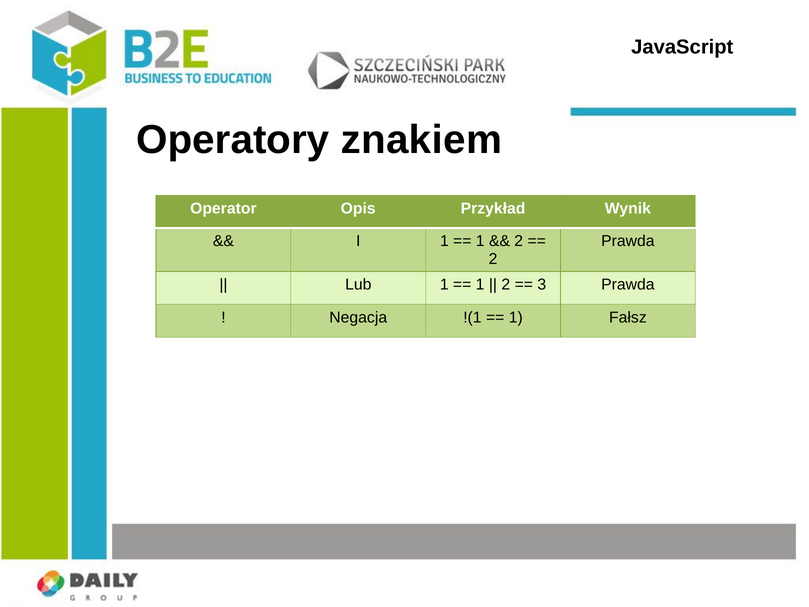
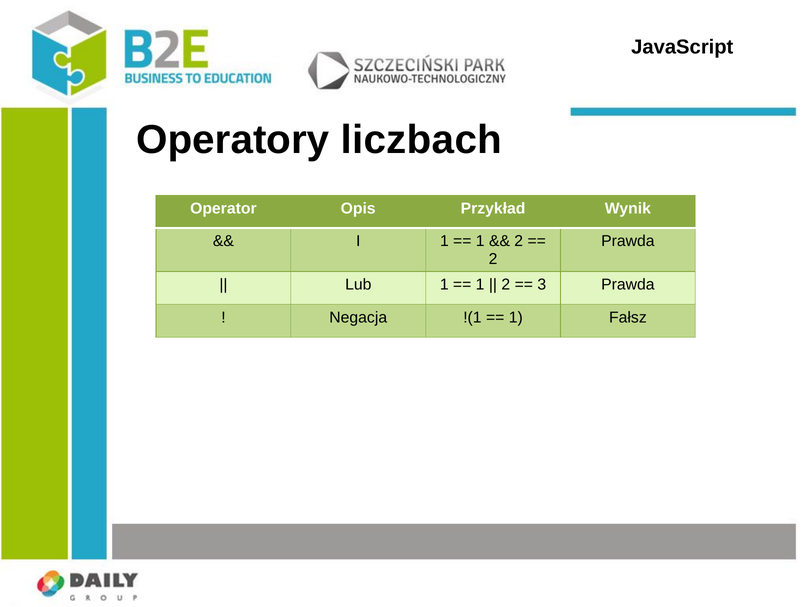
znakiem: znakiem -> liczbach
